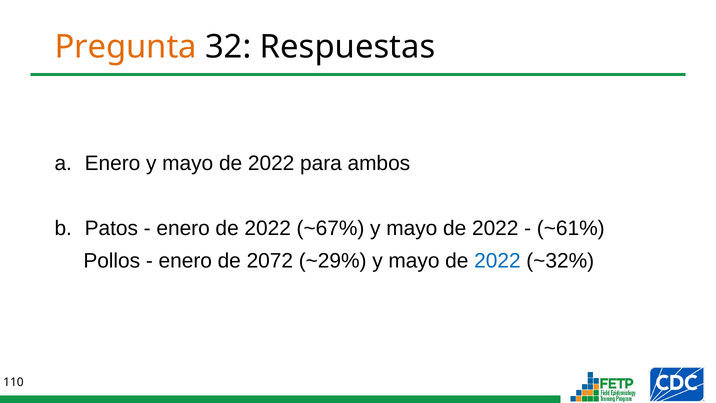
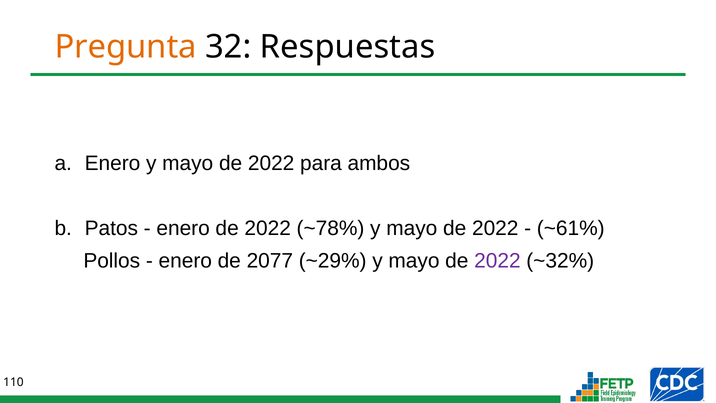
~67%: ~67% -> ~78%
2072: 2072 -> 2077
2022 at (497, 261) colour: blue -> purple
